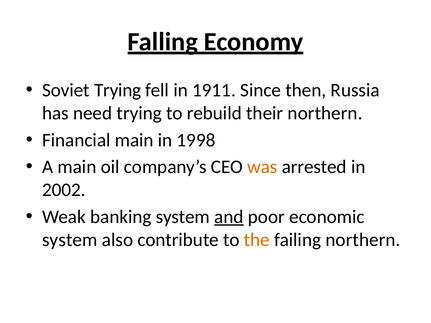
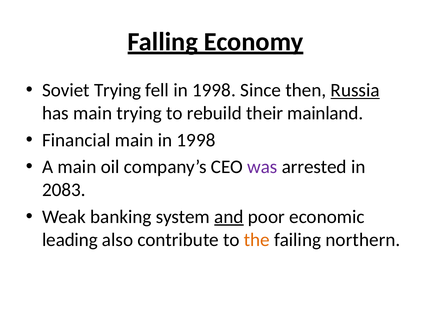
fell in 1911: 1911 -> 1998
Russia underline: none -> present
has need: need -> main
their northern: northern -> mainland
was colour: orange -> purple
2002: 2002 -> 2083
system at (70, 240): system -> leading
